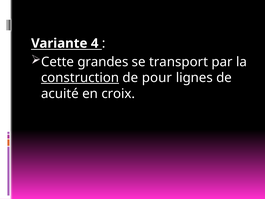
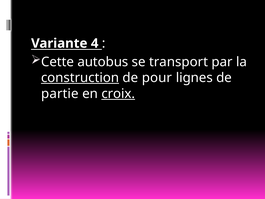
grandes: grandes -> autobus
acuité: acuité -> partie
croix underline: none -> present
